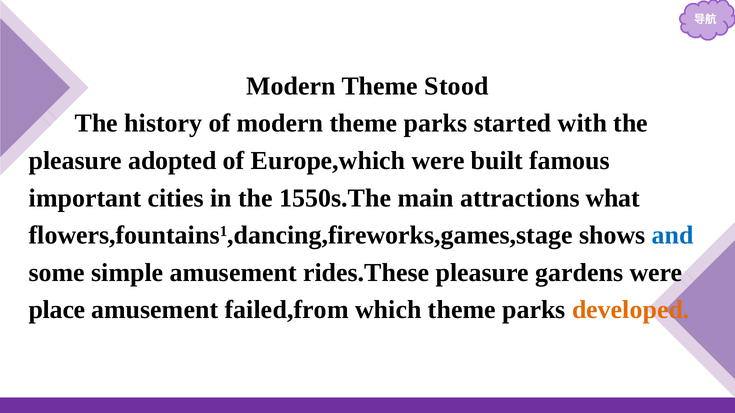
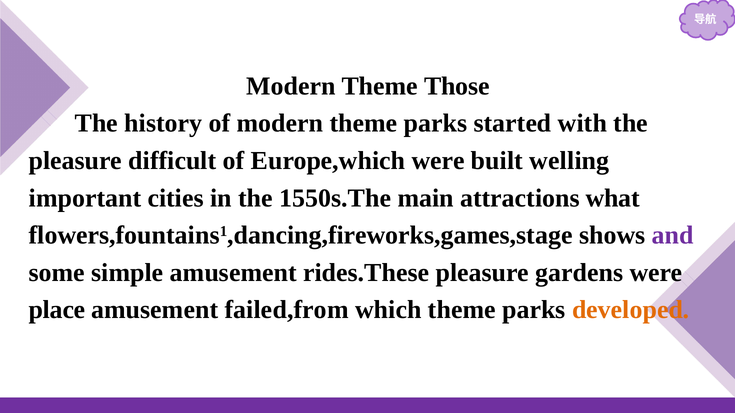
Stood: Stood -> Those
adopted: adopted -> difficult
famous: famous -> welling
and colour: blue -> purple
